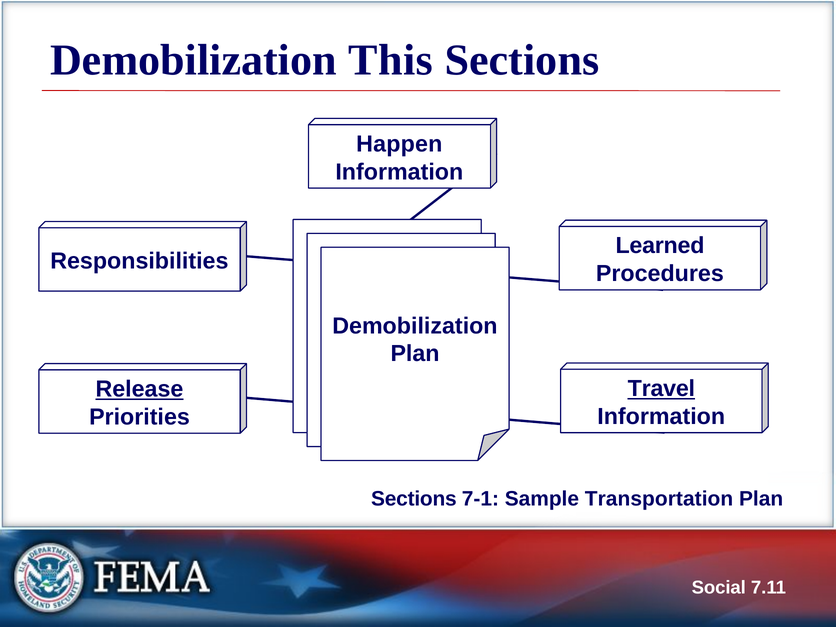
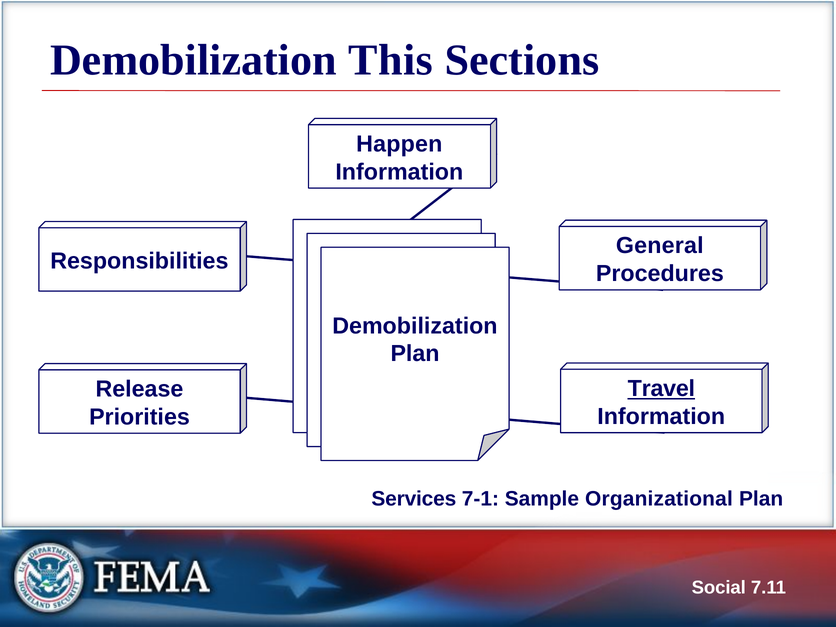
Learned: Learned -> General
Release underline: present -> none
Sections at (414, 499): Sections -> Services
Transportation: Transportation -> Organizational
